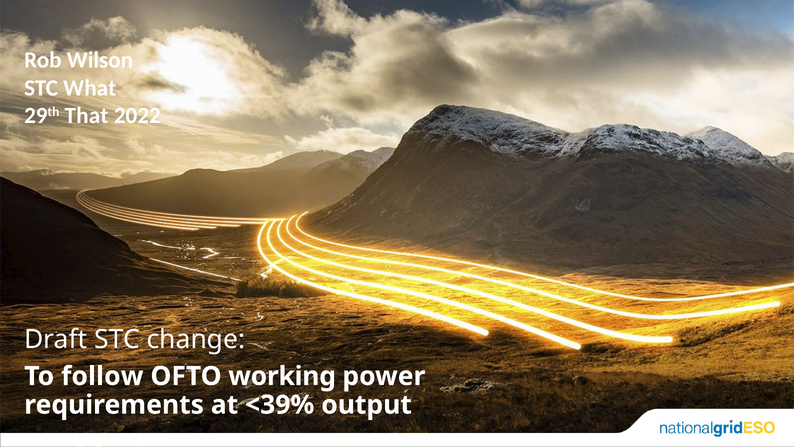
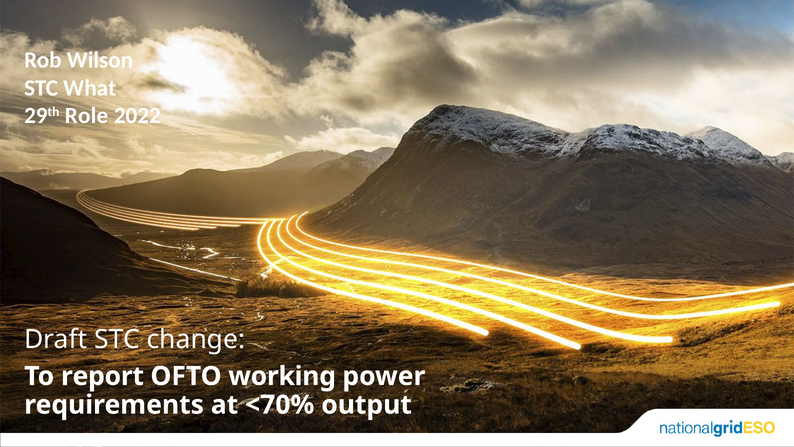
That: That -> Role
follow: follow -> report
<39%: <39% -> <70%
